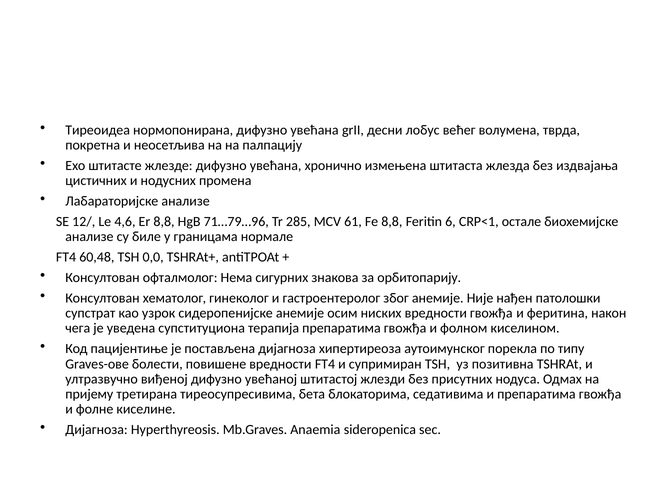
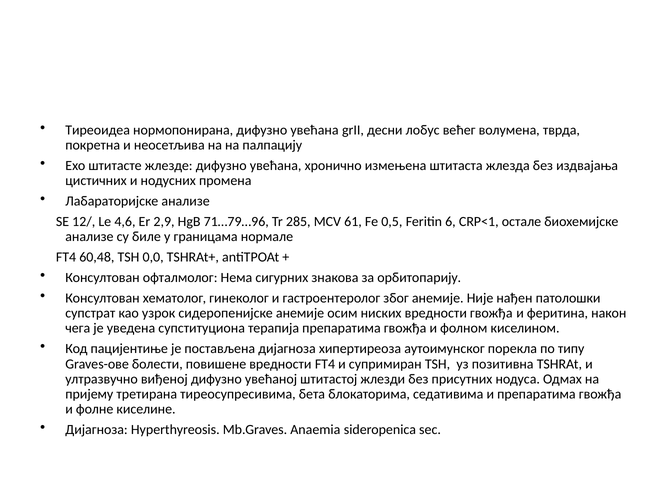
Er 8,8: 8,8 -> 2,9
Fe 8,8: 8,8 -> 0,5
